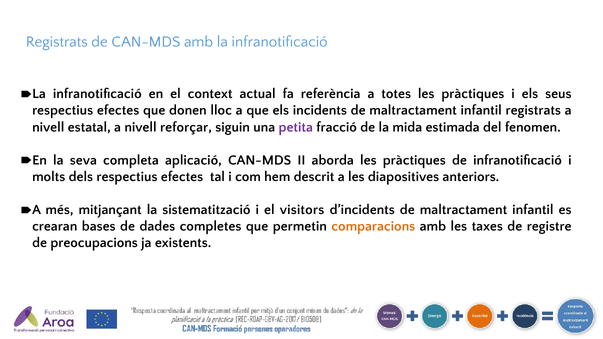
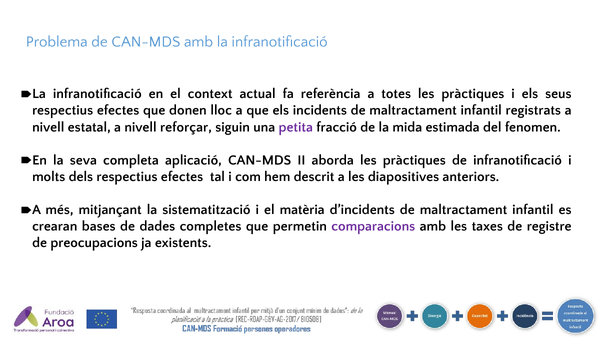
Registrats at (57, 42): Registrats -> Problema
visitors: visitors -> matèria
comparacions colour: orange -> purple
